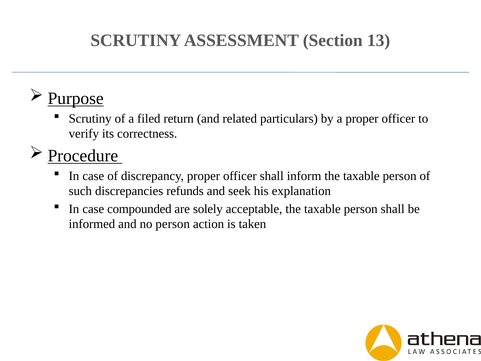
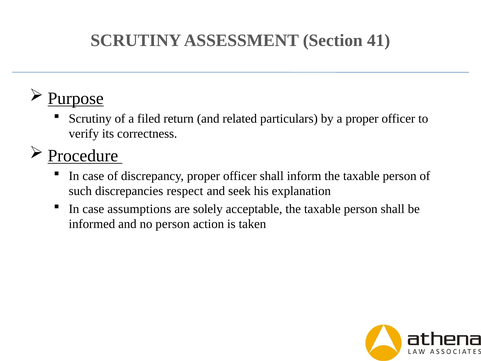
13: 13 -> 41
refunds: refunds -> respect
compounded: compounded -> assumptions
